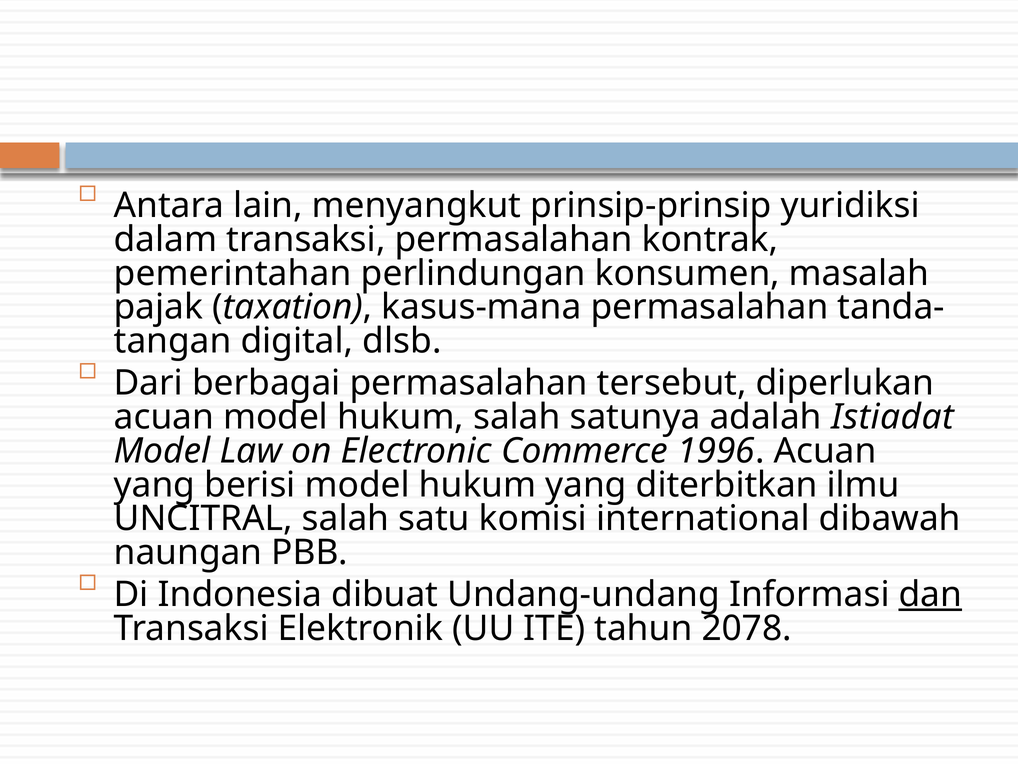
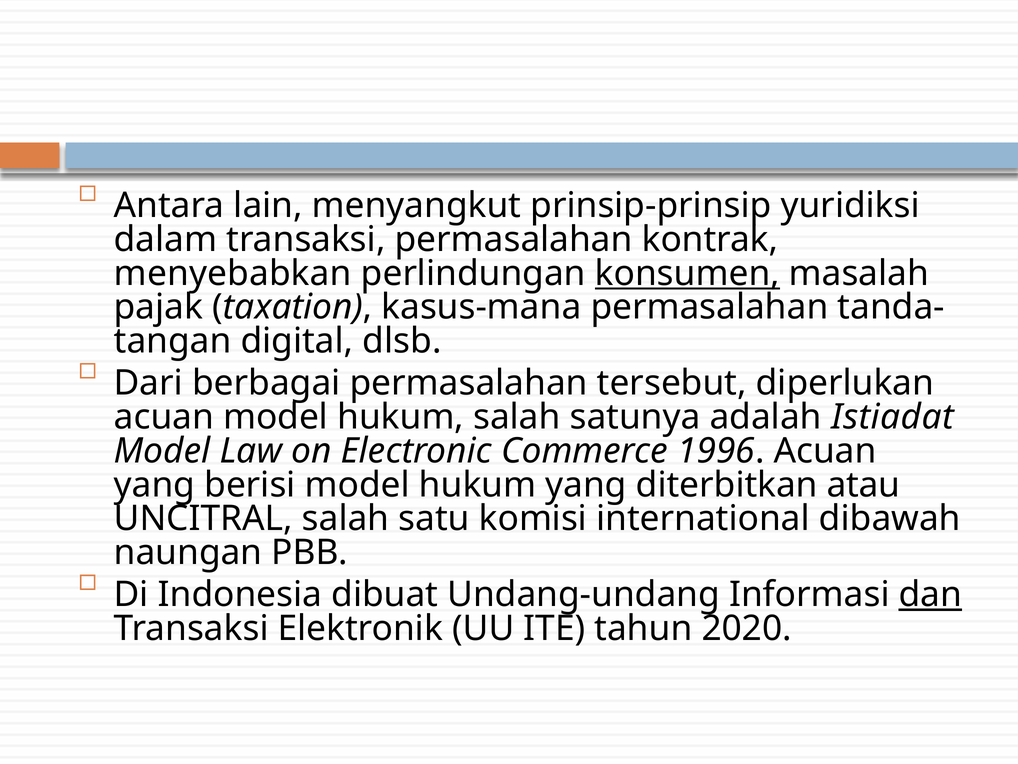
pemerintahan: pemerintahan -> menyebabkan
konsumen underline: none -> present
ilmu: ilmu -> atau
2078: 2078 -> 2020
